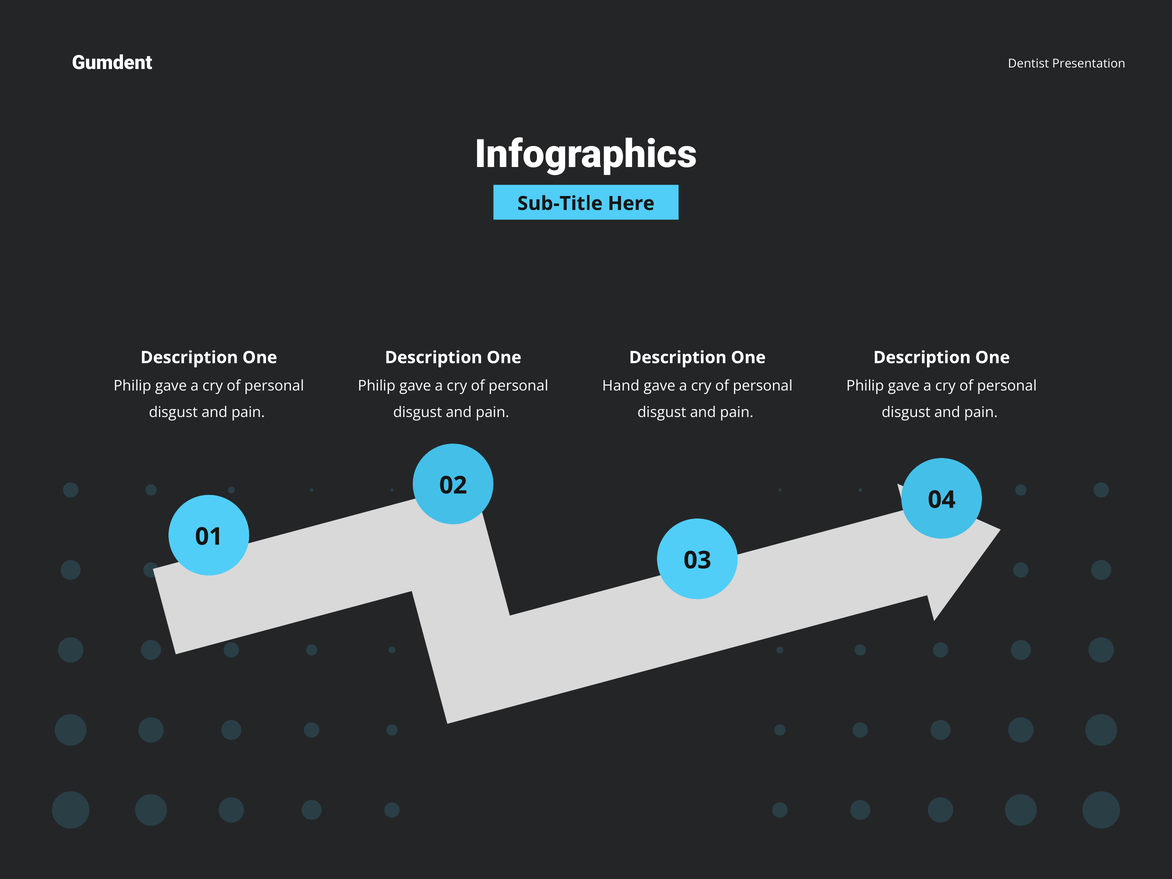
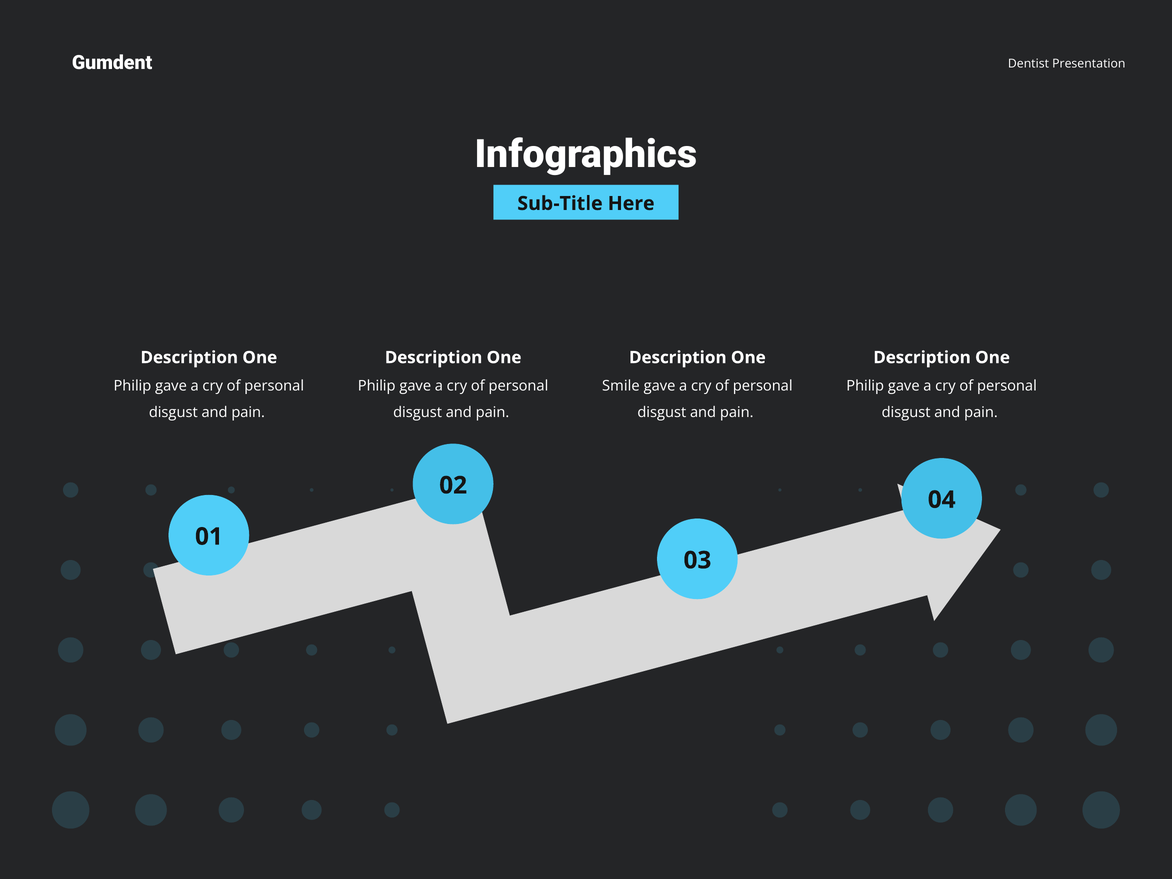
Hand: Hand -> Smile
